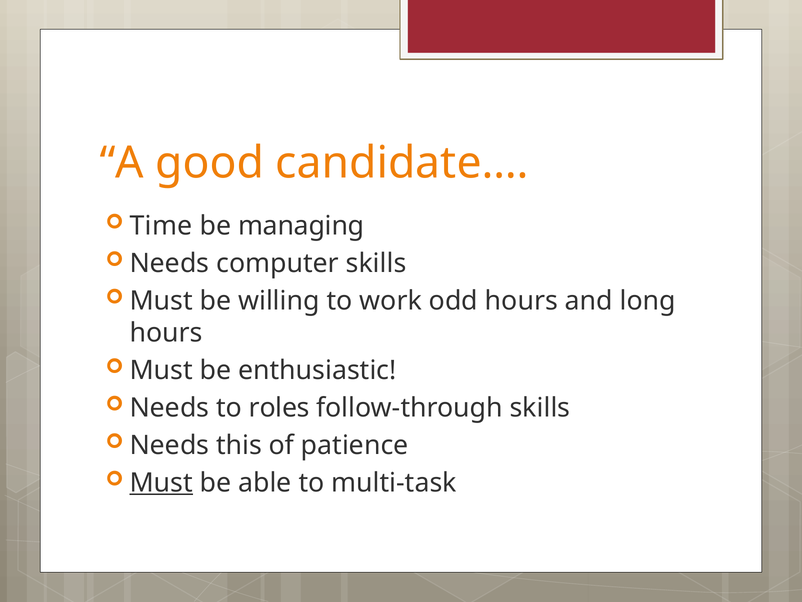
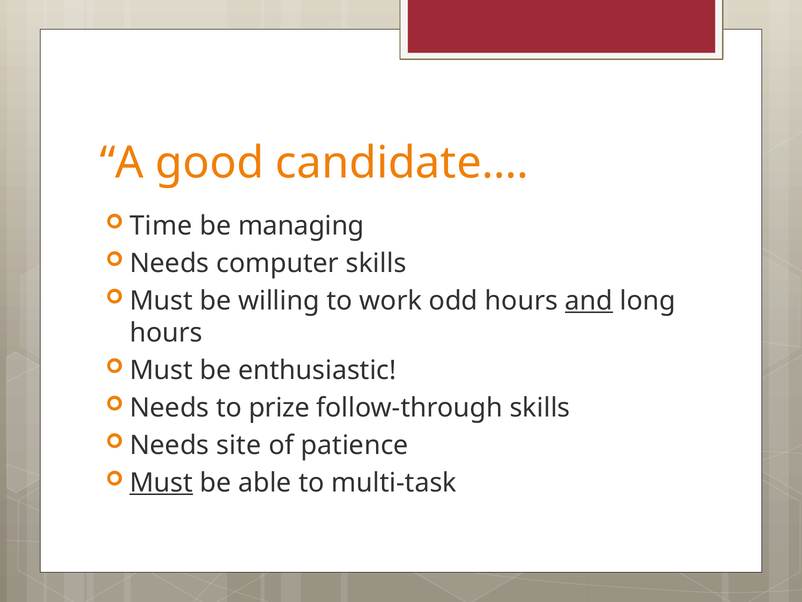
and underline: none -> present
roles: roles -> prize
this: this -> site
